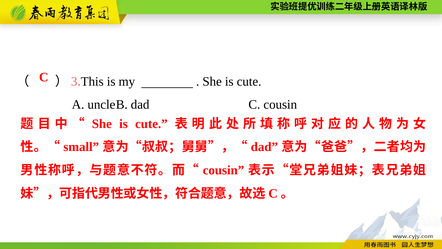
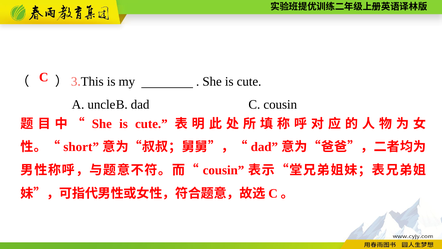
small: small -> short
